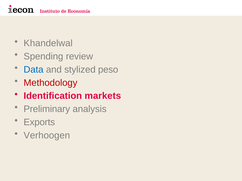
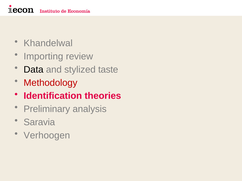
Spending: Spending -> Importing
Data colour: blue -> black
peso: peso -> taste
markets: markets -> theories
Exports: Exports -> Saravia
